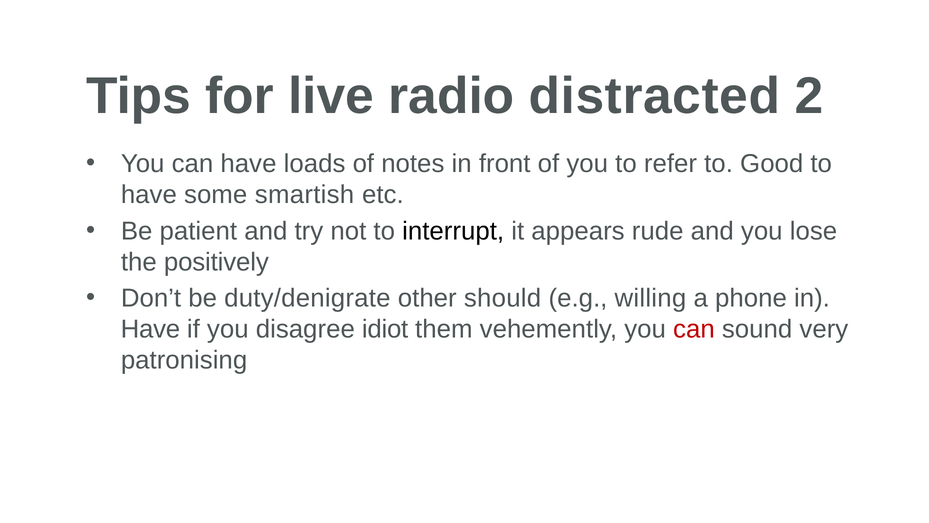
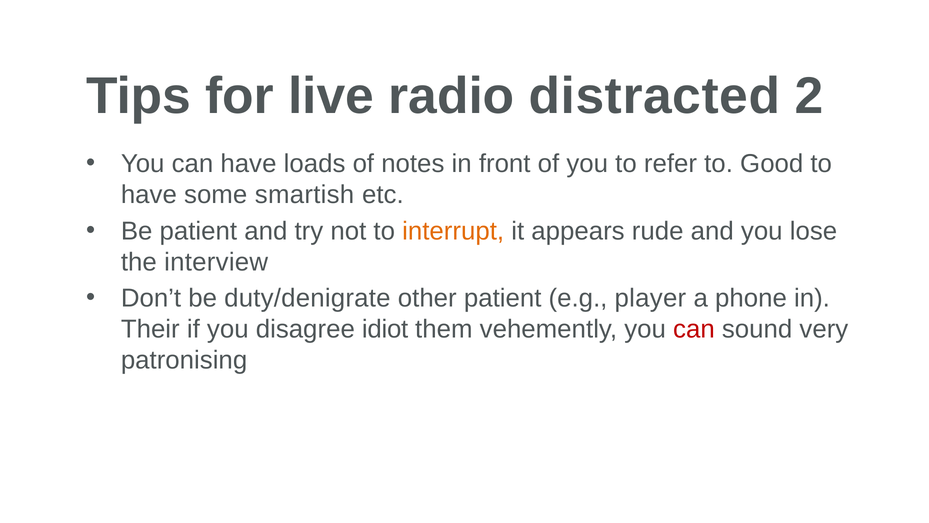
interrupt colour: black -> orange
positively: positively -> interview
other should: should -> patient
willing: willing -> player
Have at (150, 329): Have -> Their
